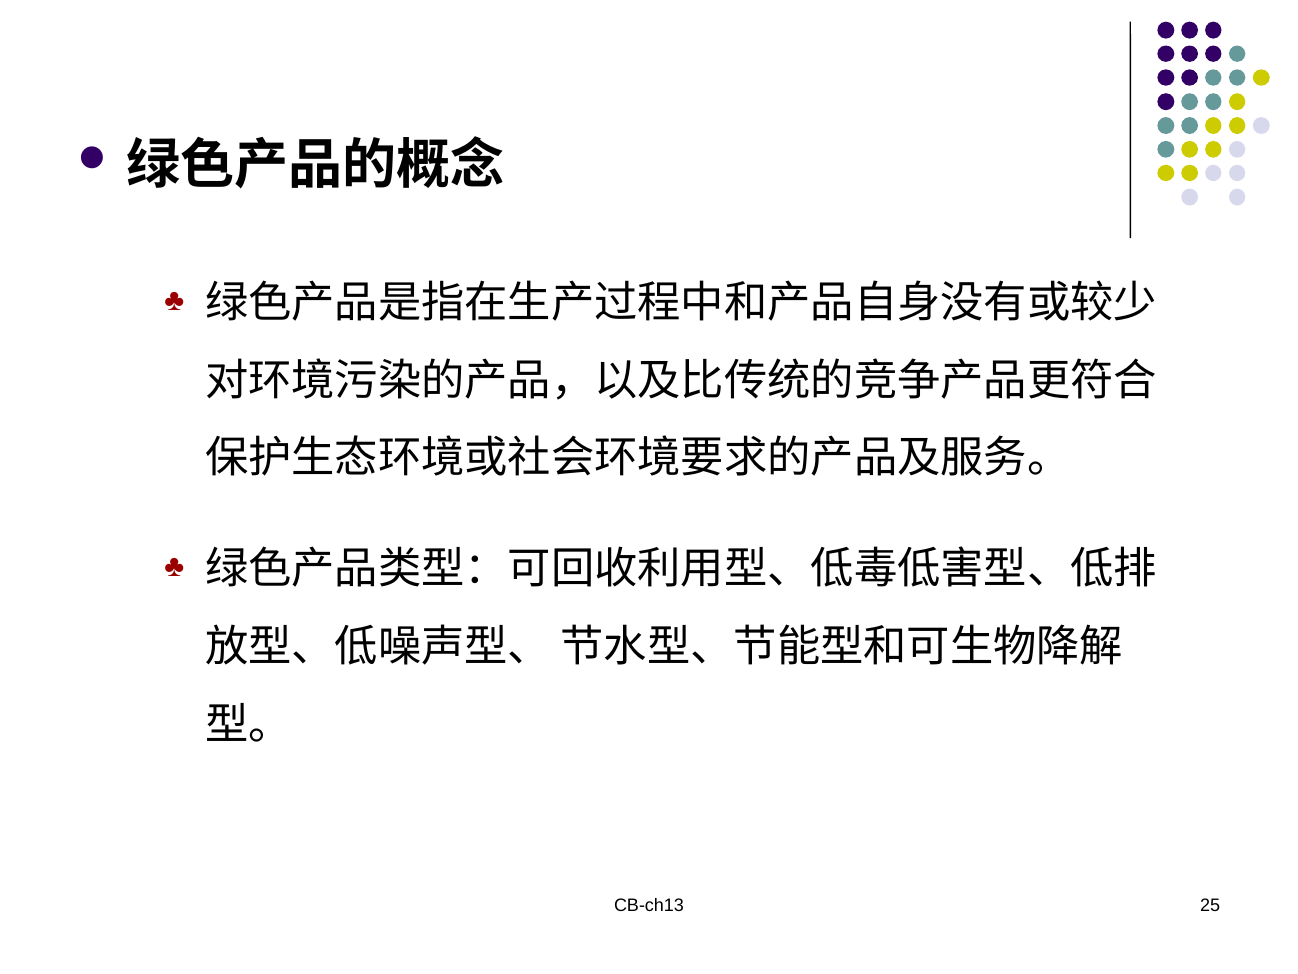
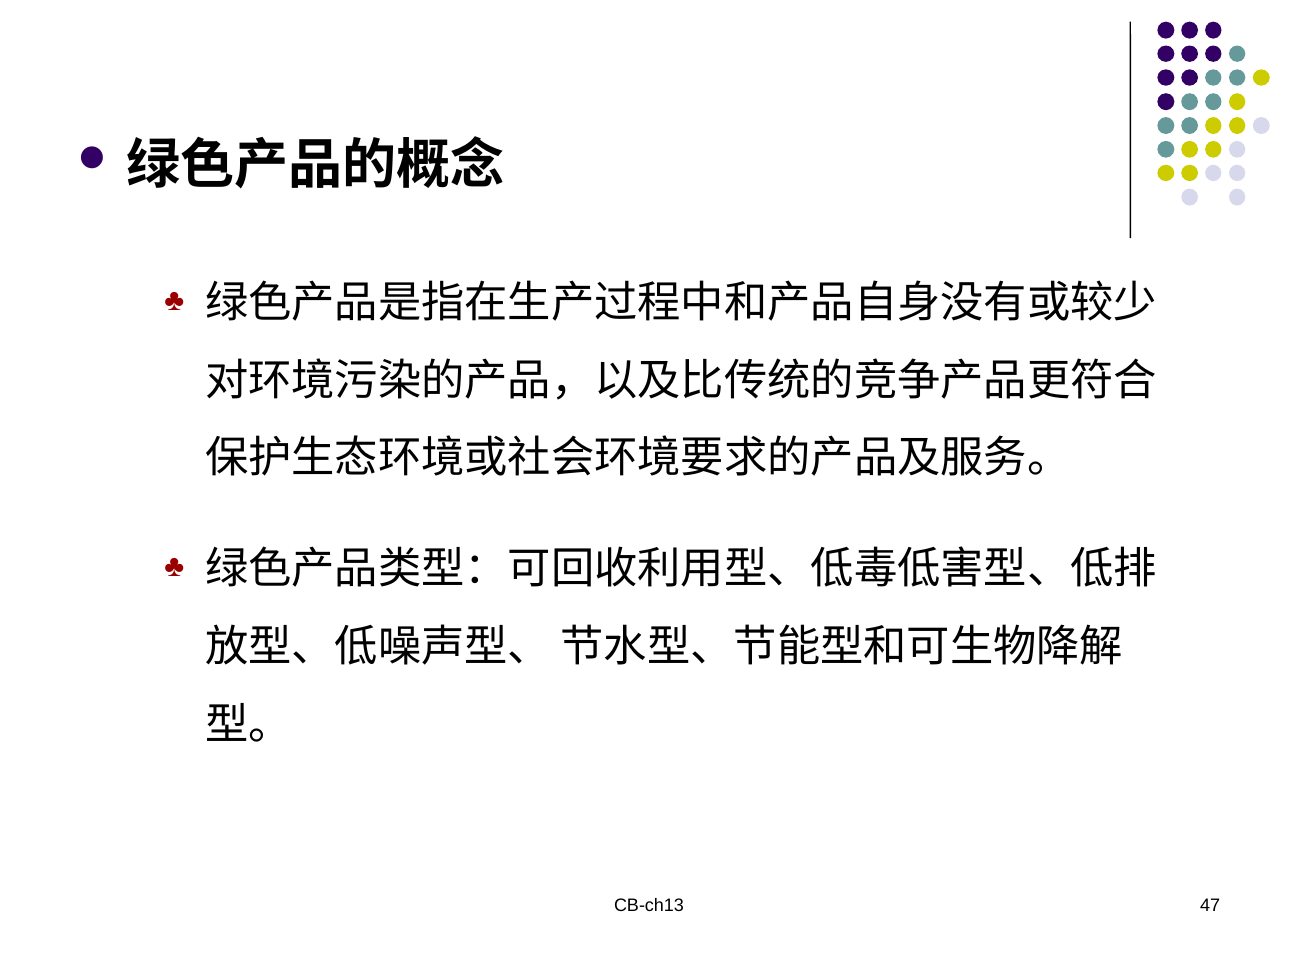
25: 25 -> 47
